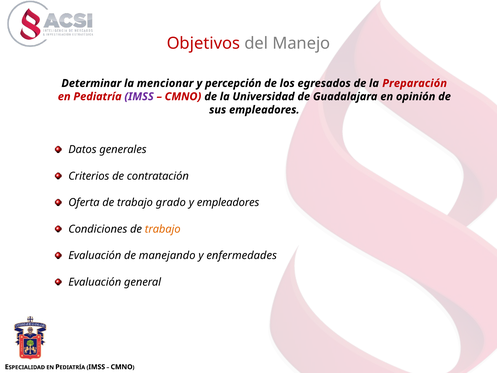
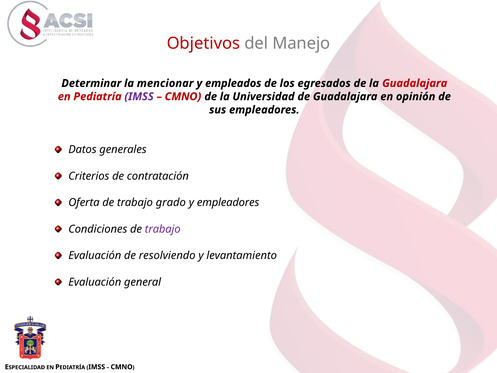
percepción: percepción -> empleados
la Preparación: Preparación -> Guadalajara
trabajo at (163, 229) colour: orange -> purple
manejando: manejando -> resolviendo
enfermedades: enfermedades -> levantamiento
